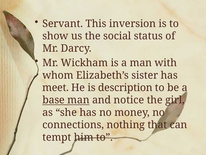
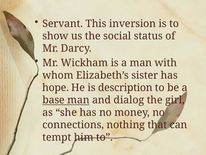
meet: meet -> hope
notice: notice -> dialog
